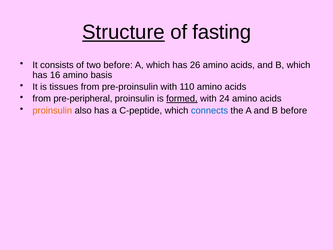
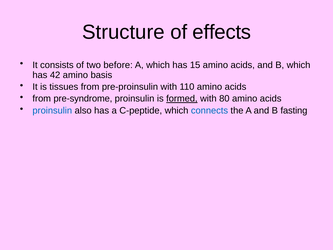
Structure underline: present -> none
fasting: fasting -> effects
26: 26 -> 15
16: 16 -> 42
pre-peripheral: pre-peripheral -> pre-syndrome
24: 24 -> 80
proinsulin at (52, 110) colour: orange -> blue
B before: before -> fasting
